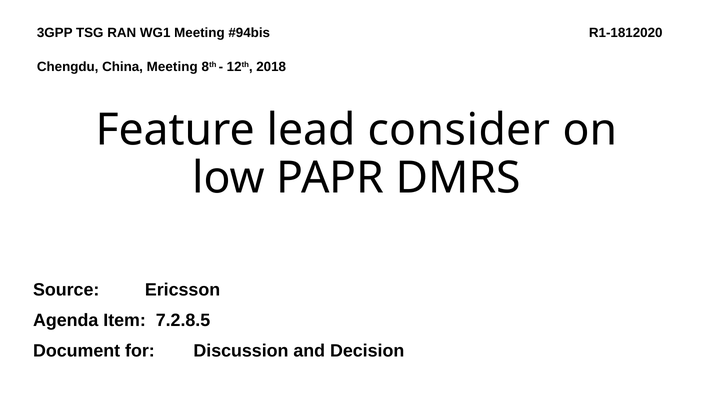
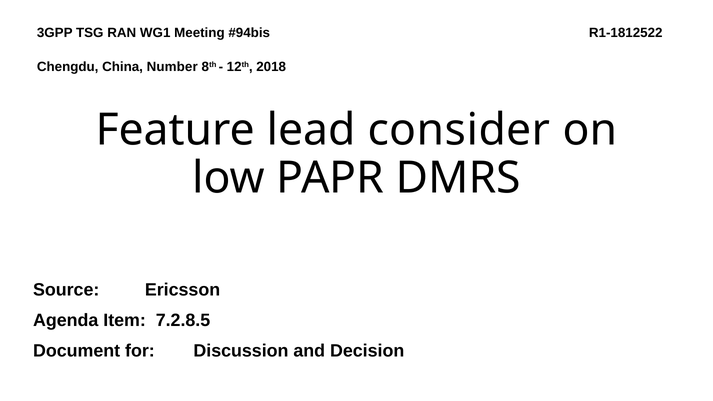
R1-1812020: R1-1812020 -> R1-1812522
China Meeting: Meeting -> Number
